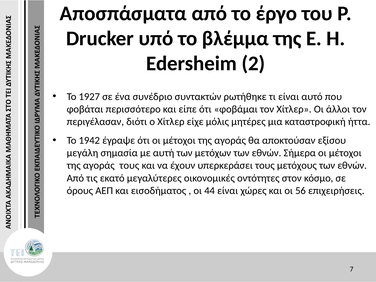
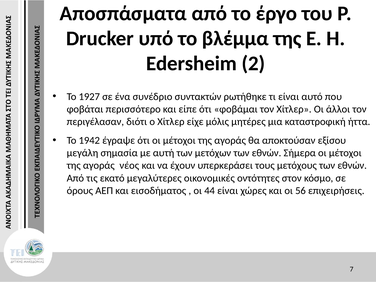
αγοράς τους: τους -> νέος
